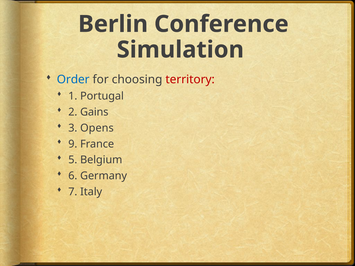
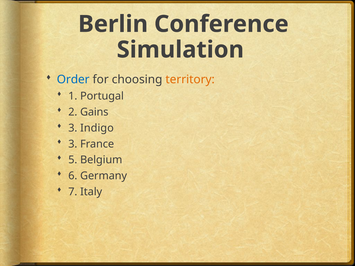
territory colour: red -> orange
Opens: Opens -> Indigo
9 at (73, 144): 9 -> 3
